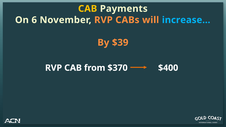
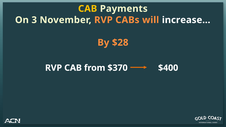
6: 6 -> 3
increase… colour: light blue -> white
$39: $39 -> $28
